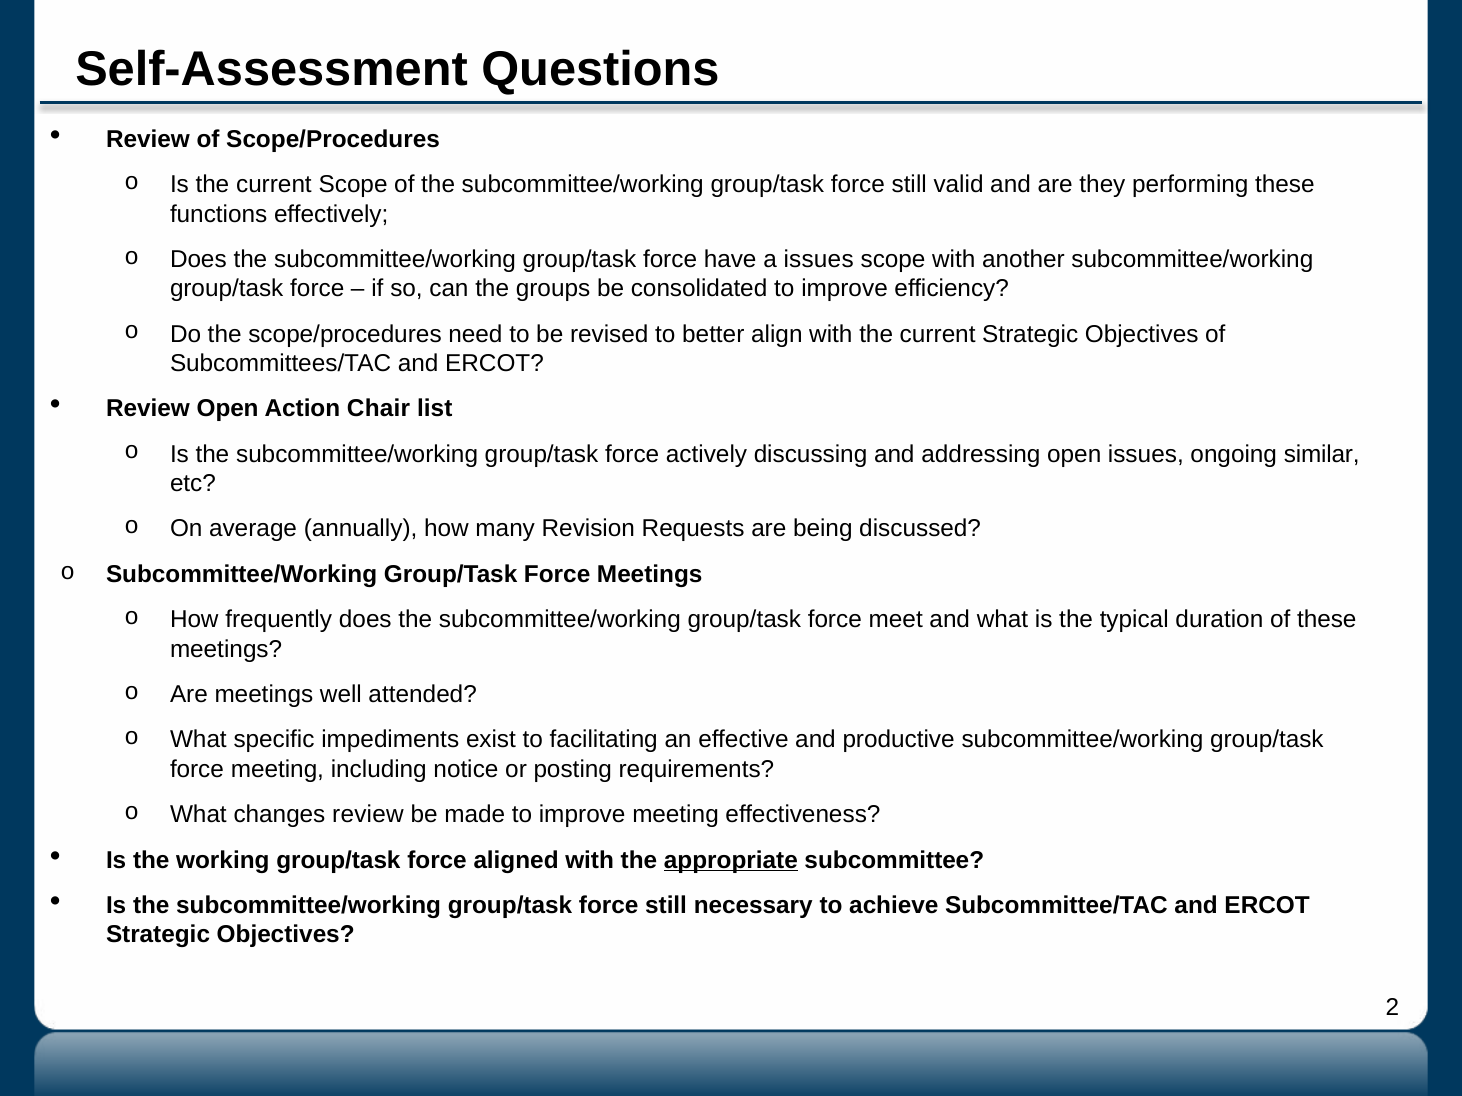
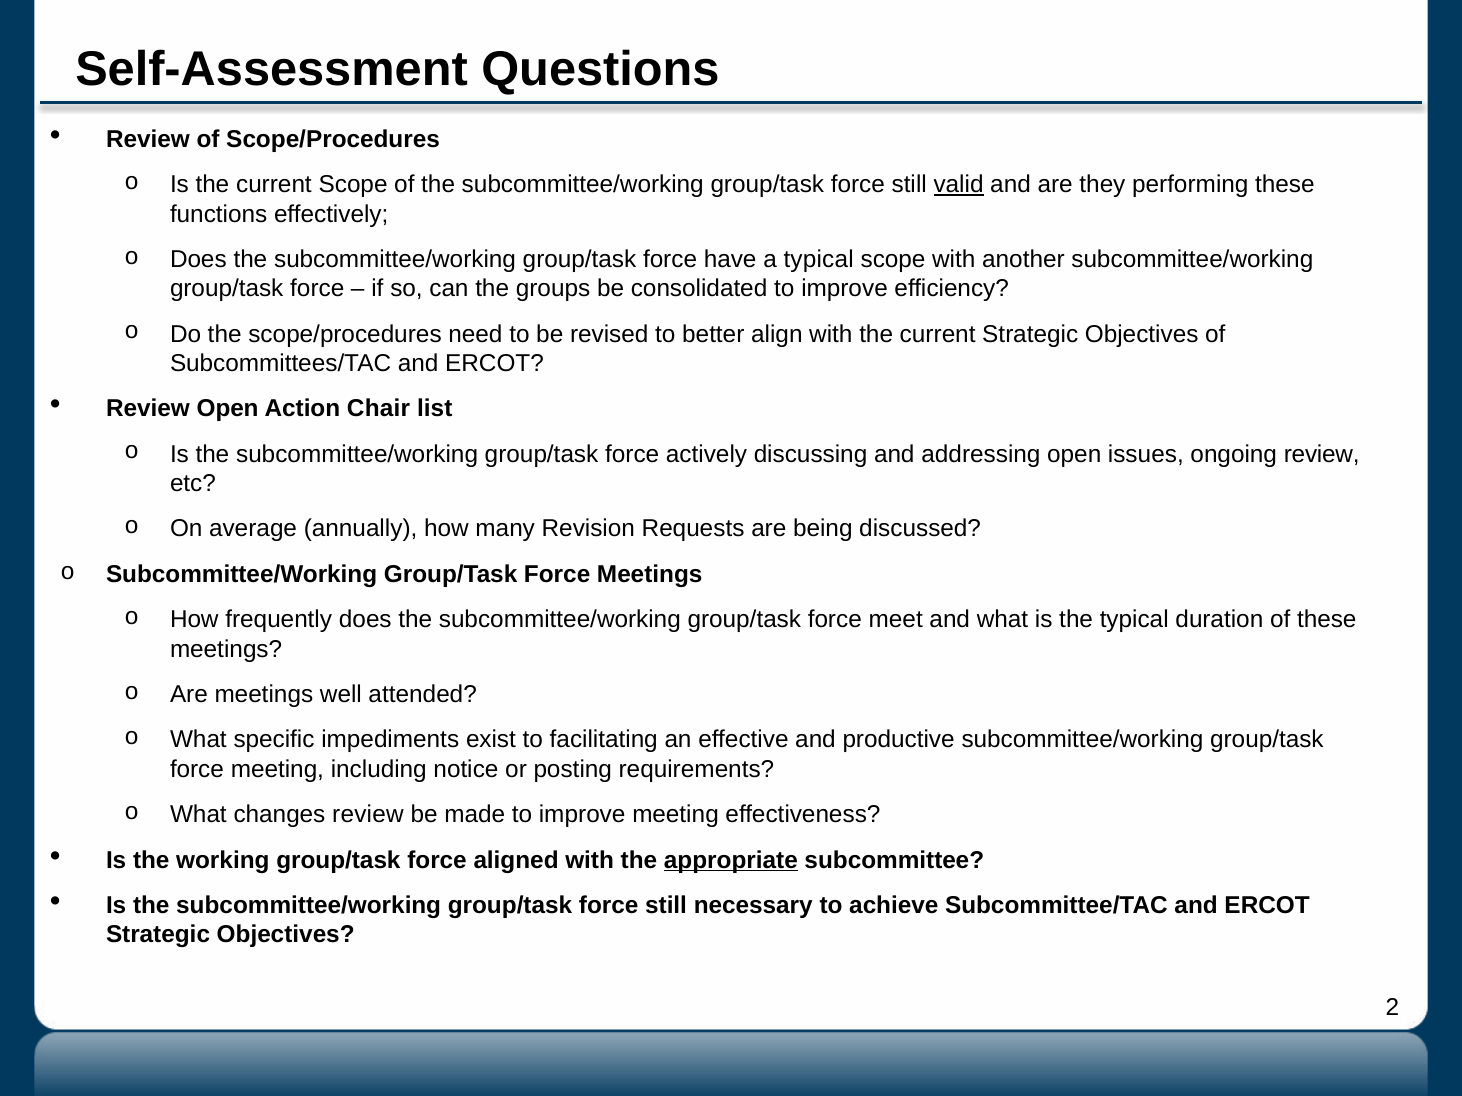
valid underline: none -> present
a issues: issues -> typical
ongoing similar: similar -> review
